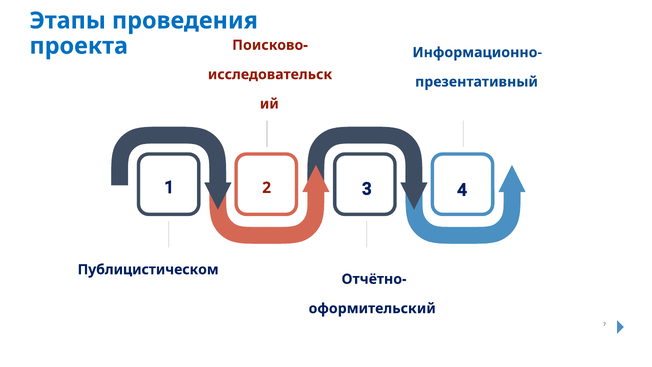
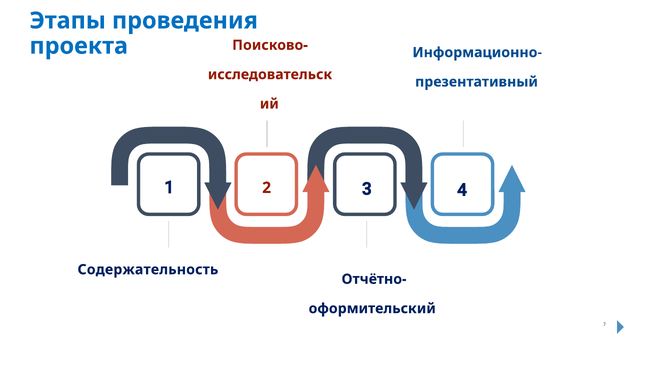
Публицистическом: Публицистическом -> Содержательность
